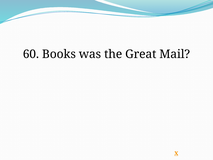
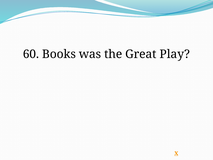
Mail: Mail -> Play
